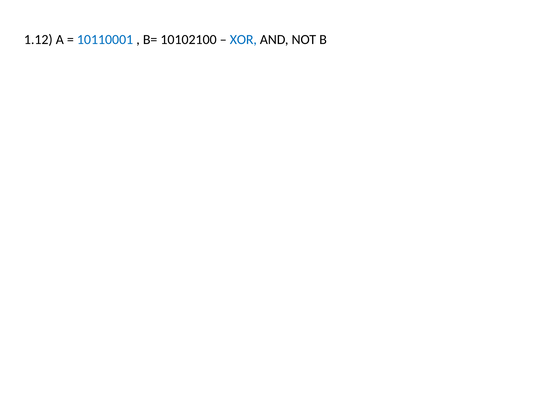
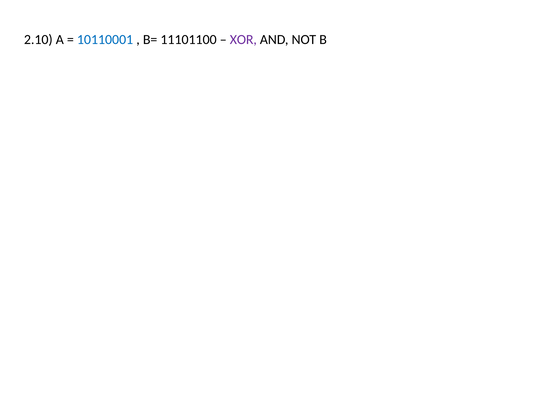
1.12: 1.12 -> 2.10
10102100: 10102100 -> 11101100
XOR colour: blue -> purple
